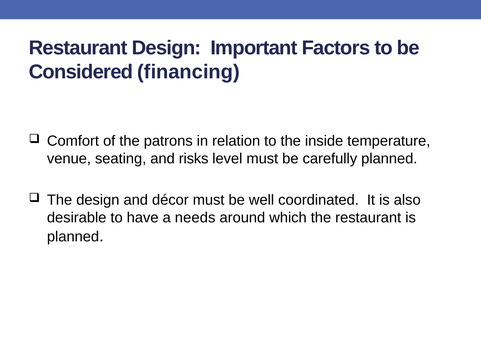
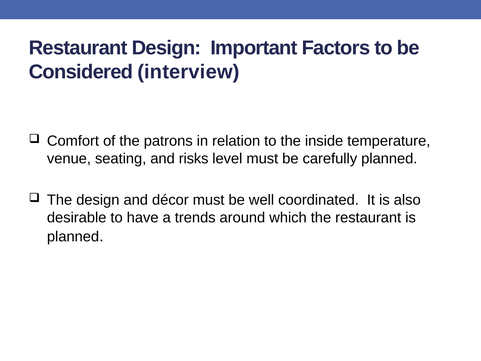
financing: financing -> interview
needs: needs -> trends
